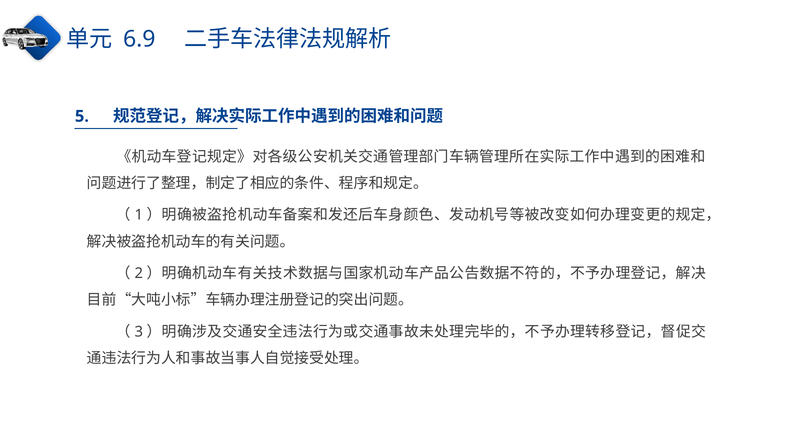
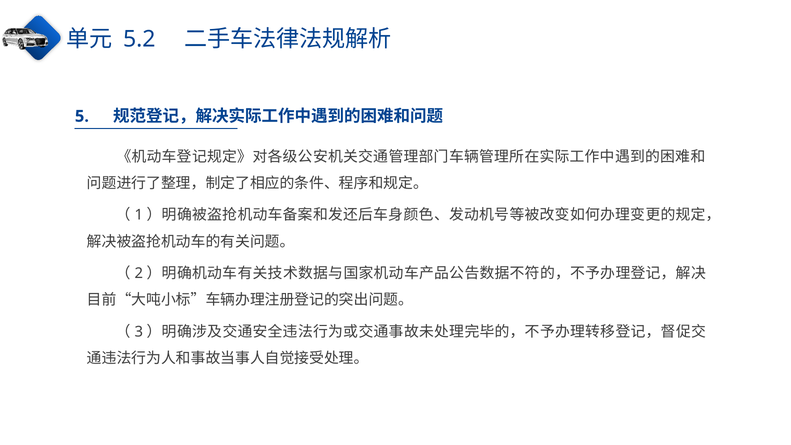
6.9: 6.9 -> 5.2
